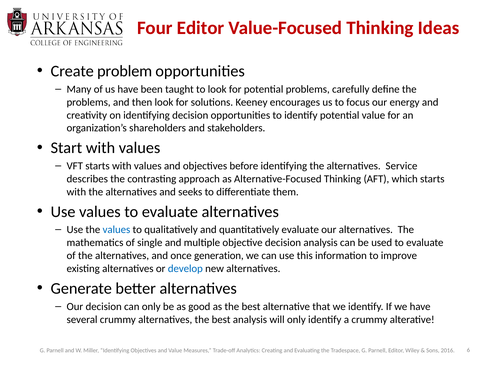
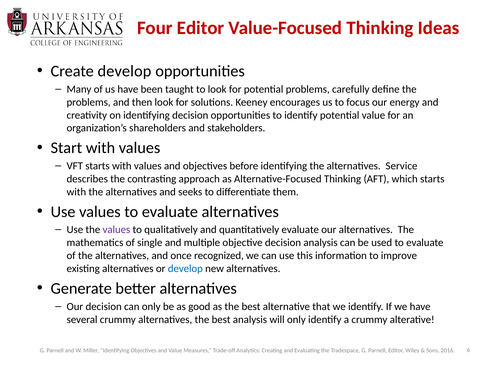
Create problem: problem -> develop
values at (116, 230) colour: blue -> purple
generation: generation -> recognized
